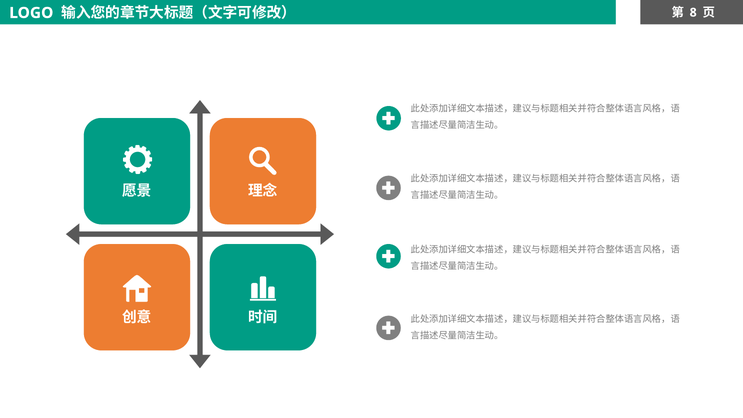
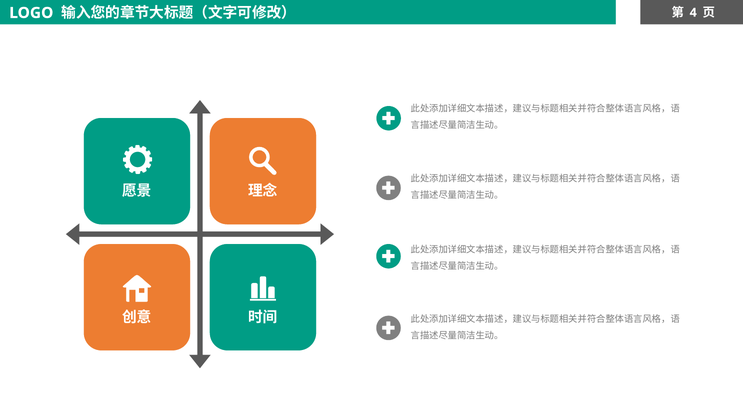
8: 8 -> 4
